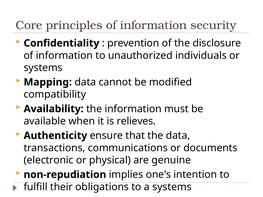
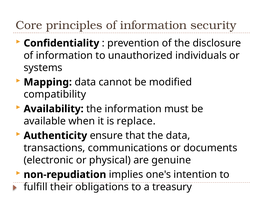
relieves: relieves -> replace
a systems: systems -> treasury
